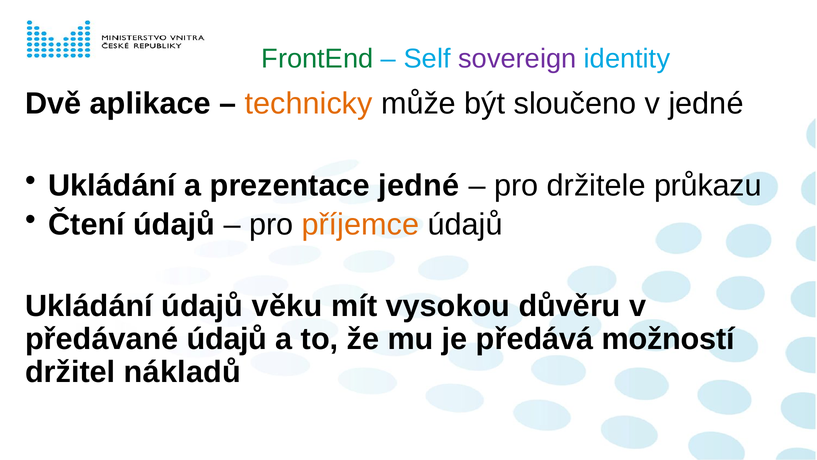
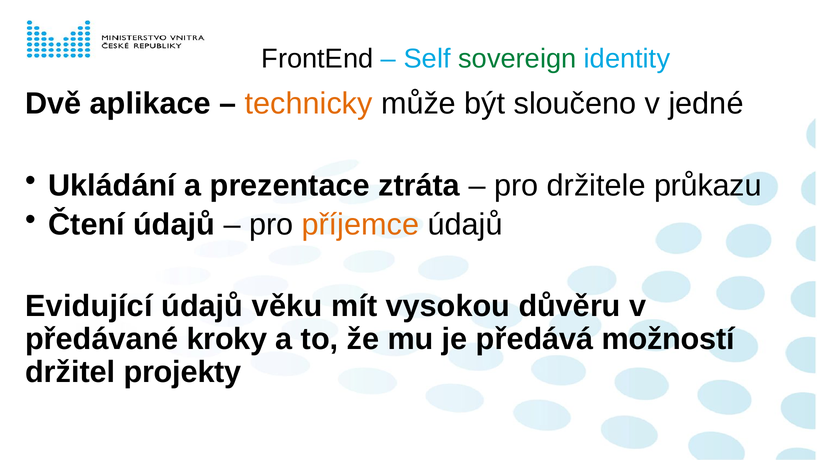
FrontEnd colour: green -> black
sovereign colour: purple -> green
prezentace jedné: jedné -> ztráta
Ukládání at (89, 306): Ukládání -> Evidující
předávané údajů: údajů -> kroky
nákladů: nákladů -> projekty
